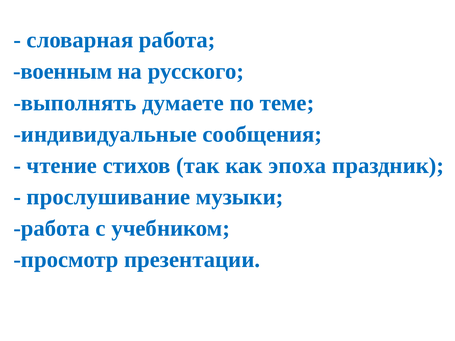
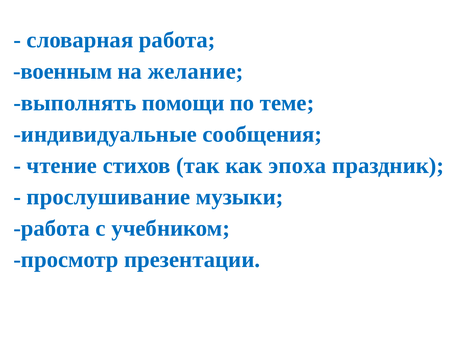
русского: русского -> желание
думаете: думаете -> помощи
